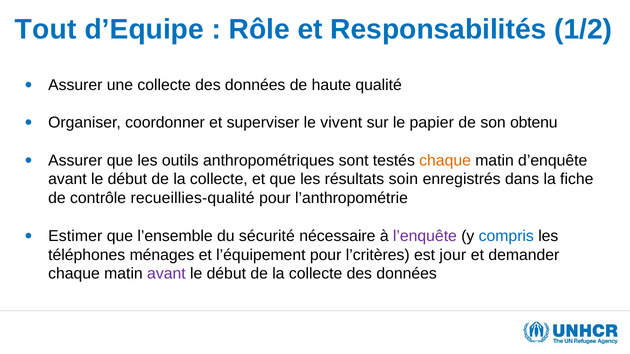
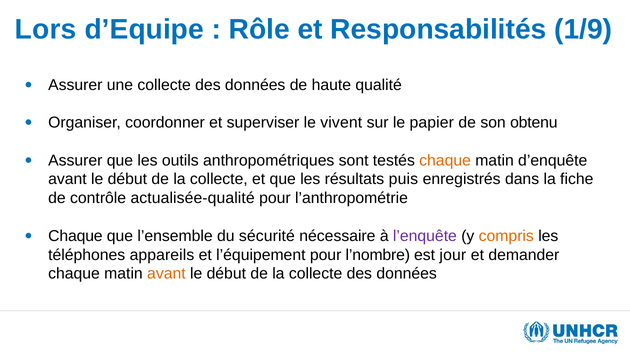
Tout: Tout -> Lors
1/2: 1/2 -> 1/9
soin: soin -> puis
recueillies-qualité: recueillies-qualité -> actualisée-qualité
Estimer at (75, 236): Estimer -> Chaque
compris colour: blue -> orange
ménages: ménages -> appareils
l’critères: l’critères -> l’nombre
avant at (166, 274) colour: purple -> orange
